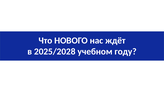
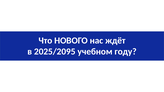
2025/2028: 2025/2028 -> 2025/2095
